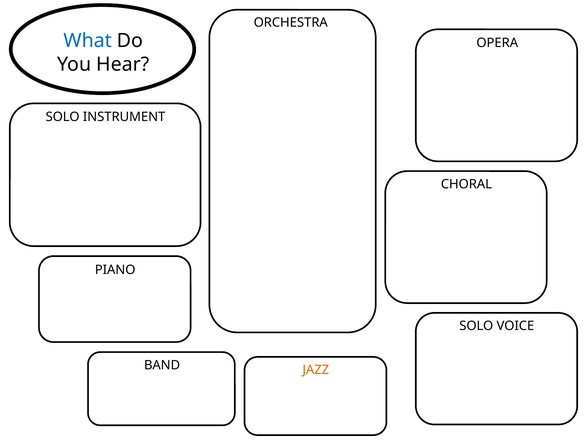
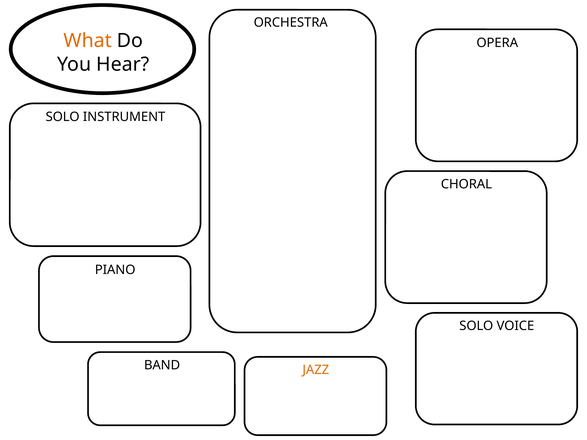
What colour: blue -> orange
